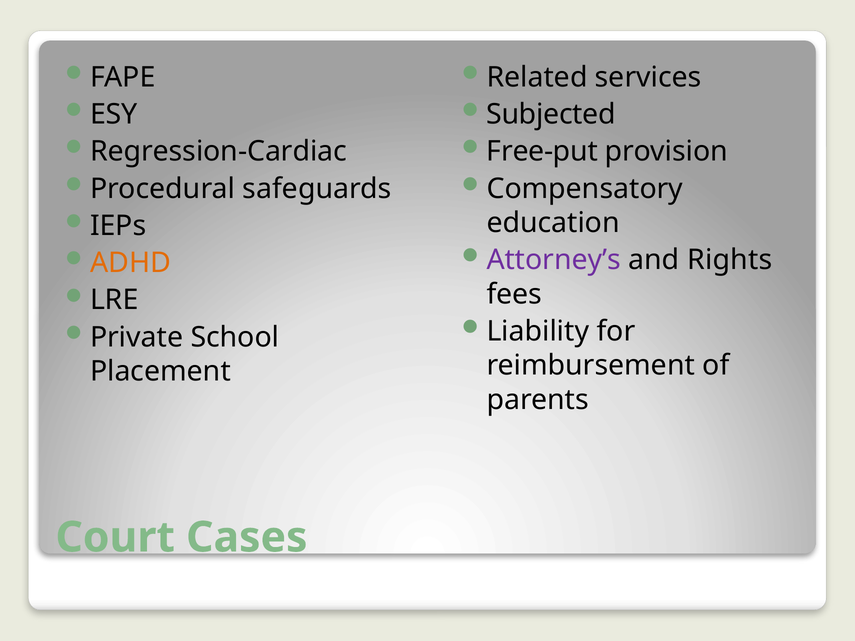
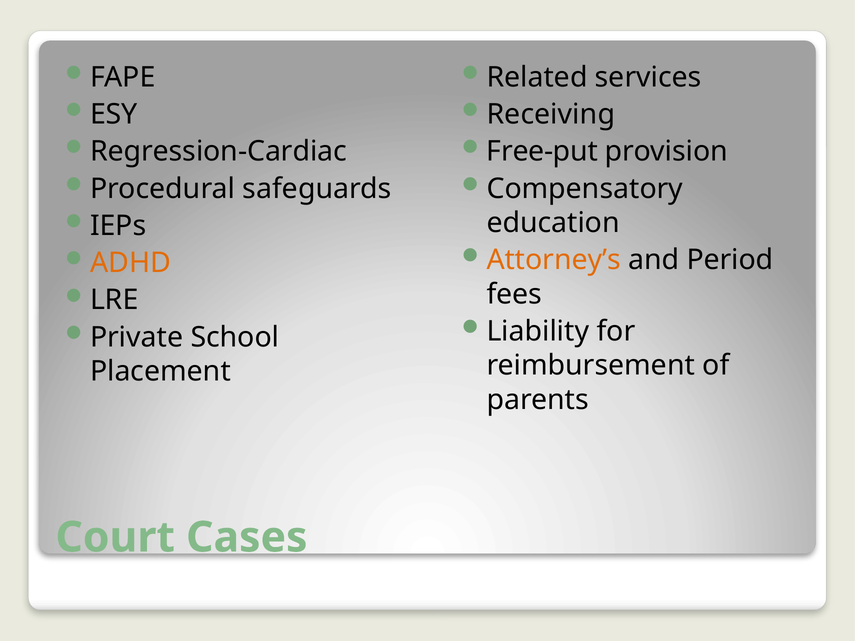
Subjected: Subjected -> Receiving
Attorney’s colour: purple -> orange
Rights: Rights -> Period
